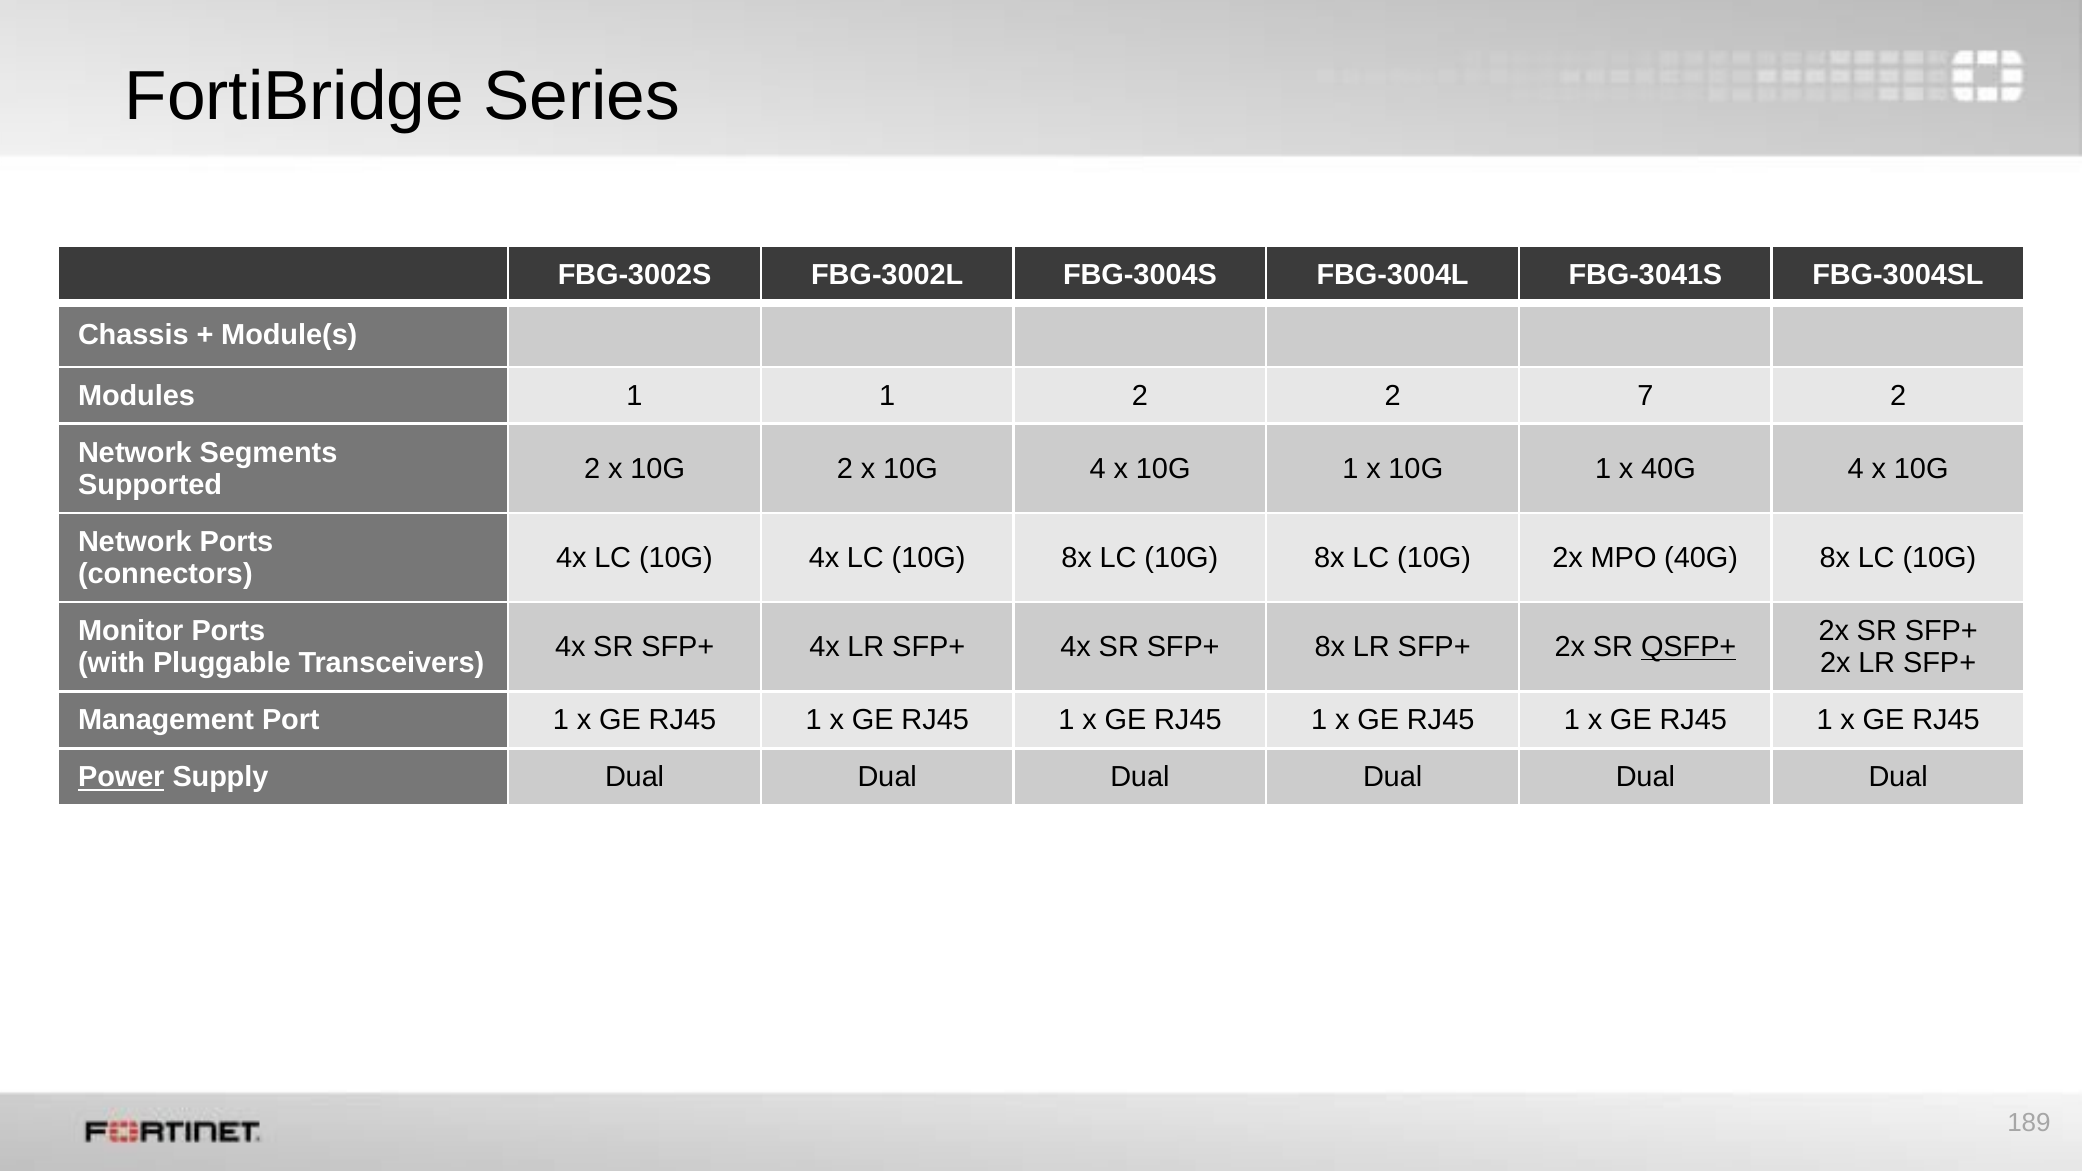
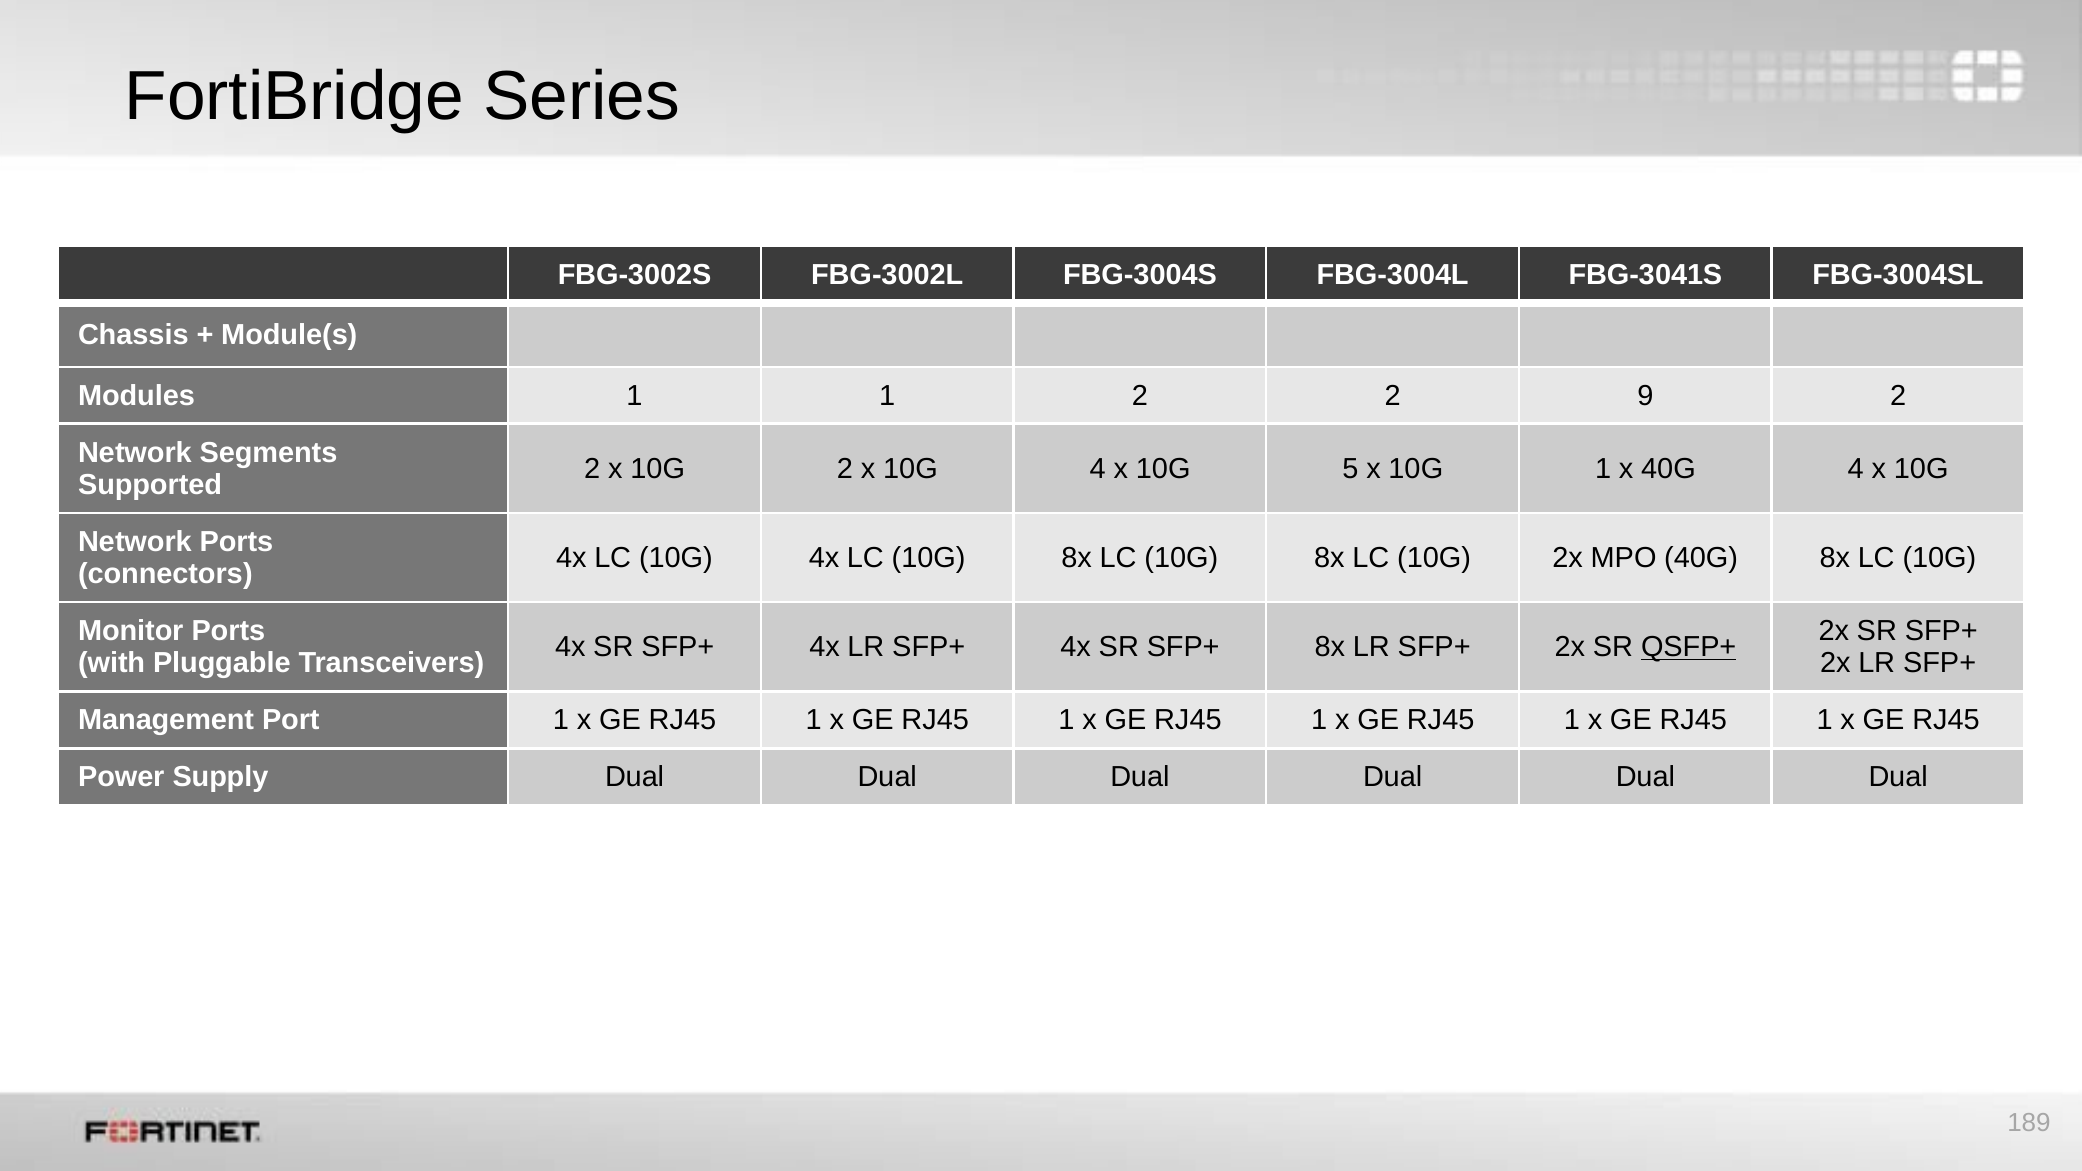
7: 7 -> 9
4 x 10G 1: 1 -> 5
Power underline: present -> none
